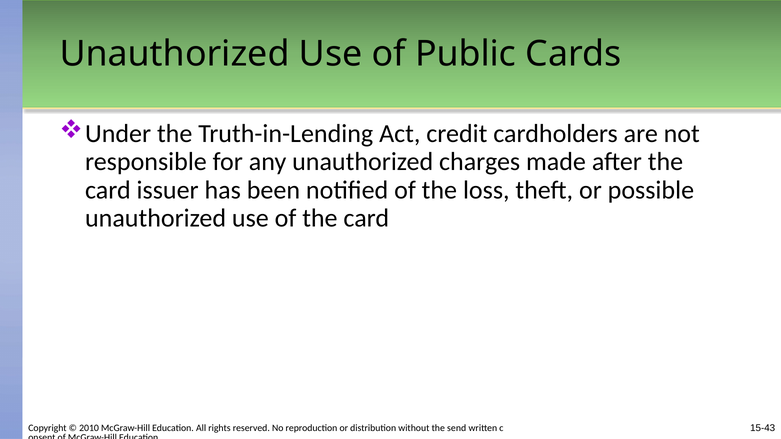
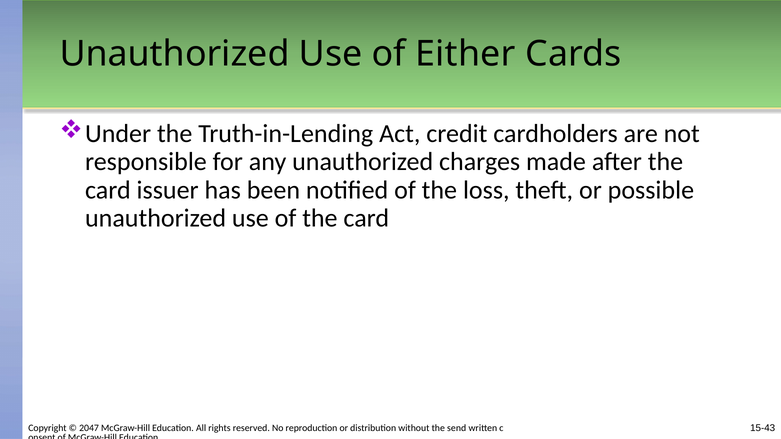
Public: Public -> Either
2010: 2010 -> 2047
